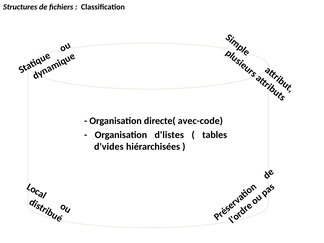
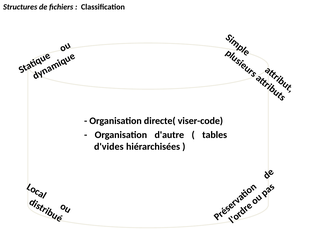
avec-code: avec-code -> viser-code
d'listes: d'listes -> d'autre
